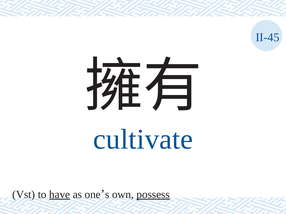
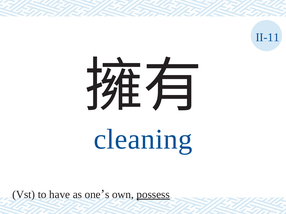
II-45: II-45 -> II-11
cultivate: cultivate -> cleaning
have underline: present -> none
